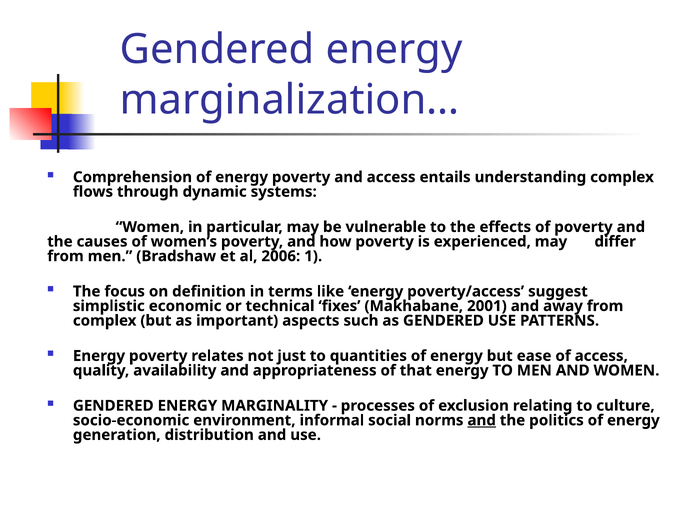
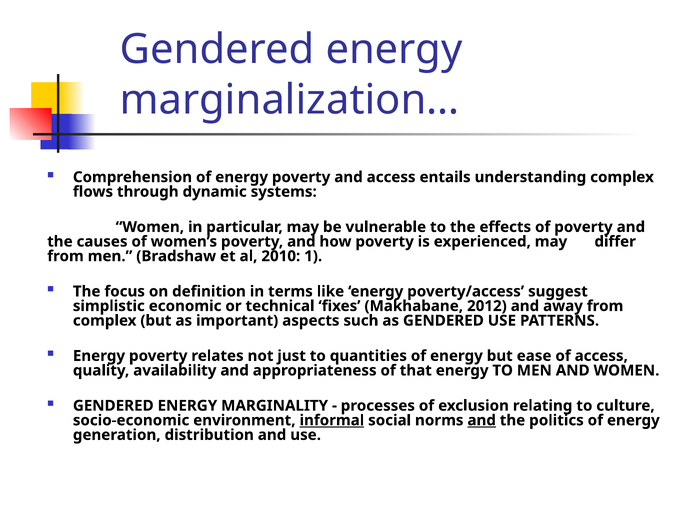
2006: 2006 -> 2010
2001: 2001 -> 2012
informal underline: none -> present
